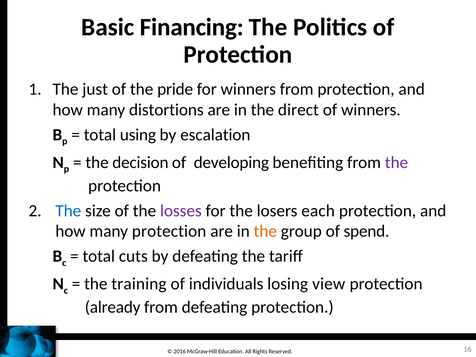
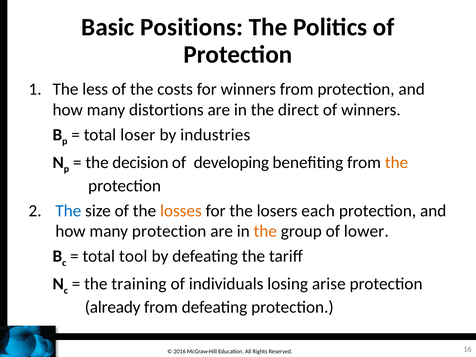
Financing: Financing -> Positions
just: just -> less
pride: pride -> costs
using: using -> loser
escalation: escalation -> industries
the at (397, 162) colour: purple -> orange
losses colour: purple -> orange
spend: spend -> lower
cuts: cuts -> tool
view: view -> arise
